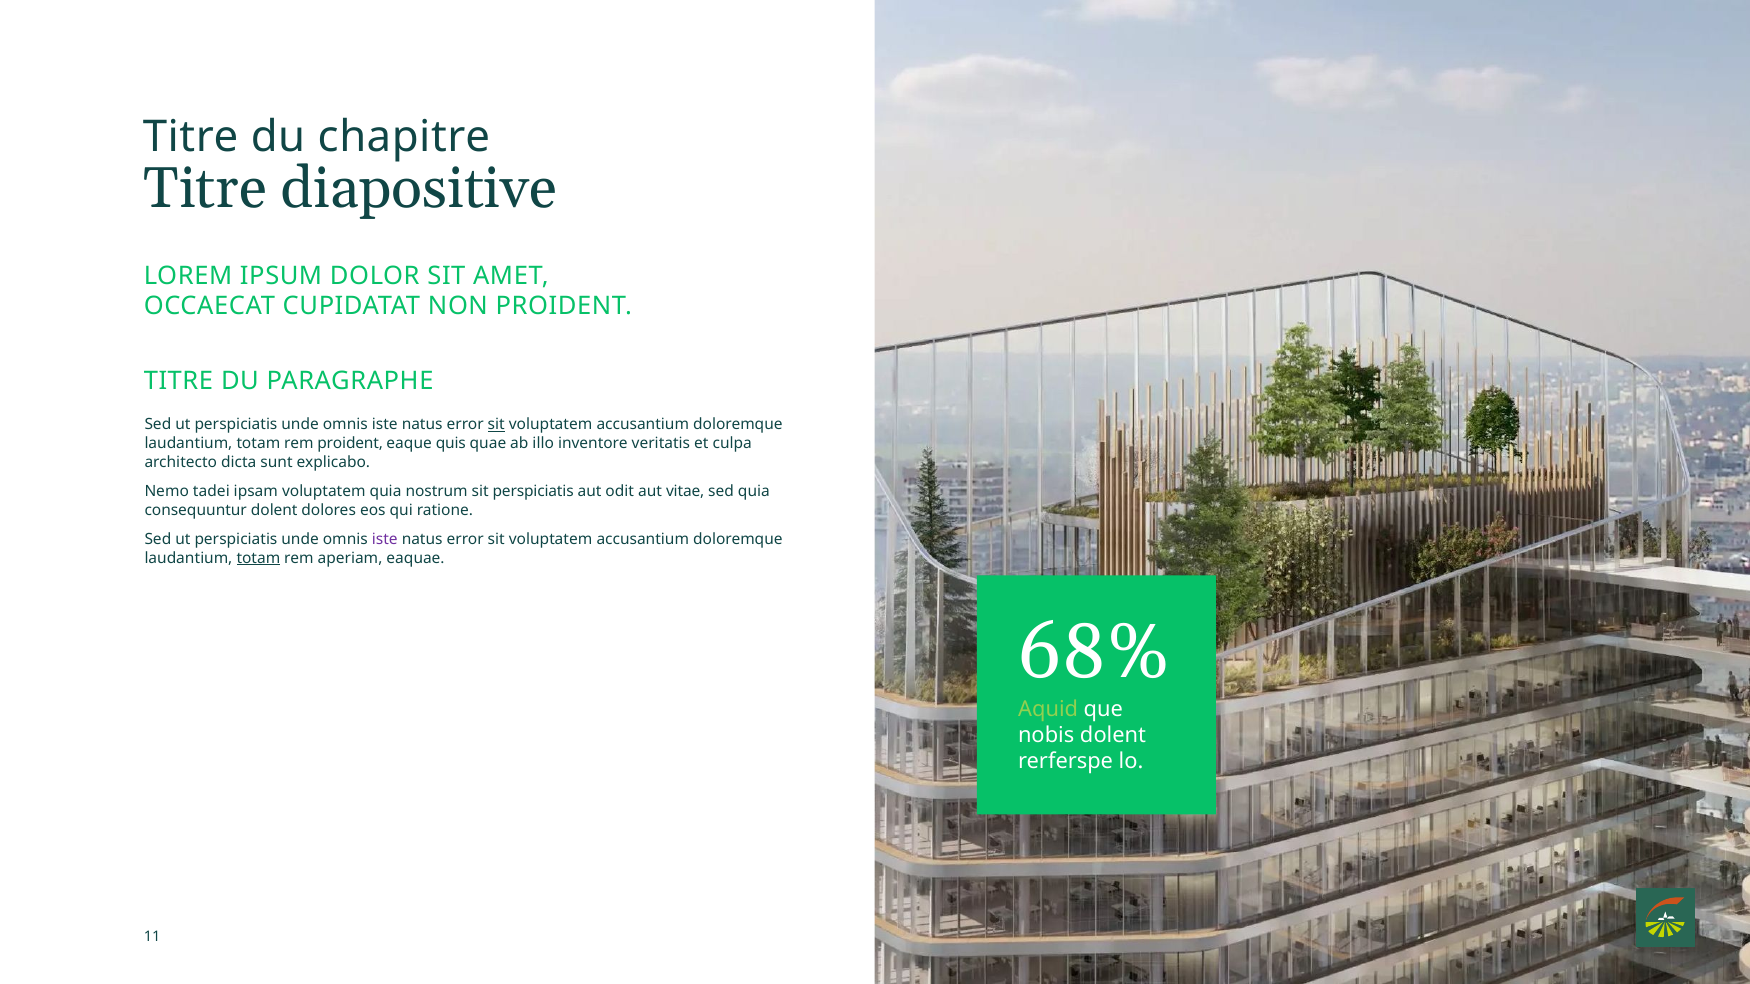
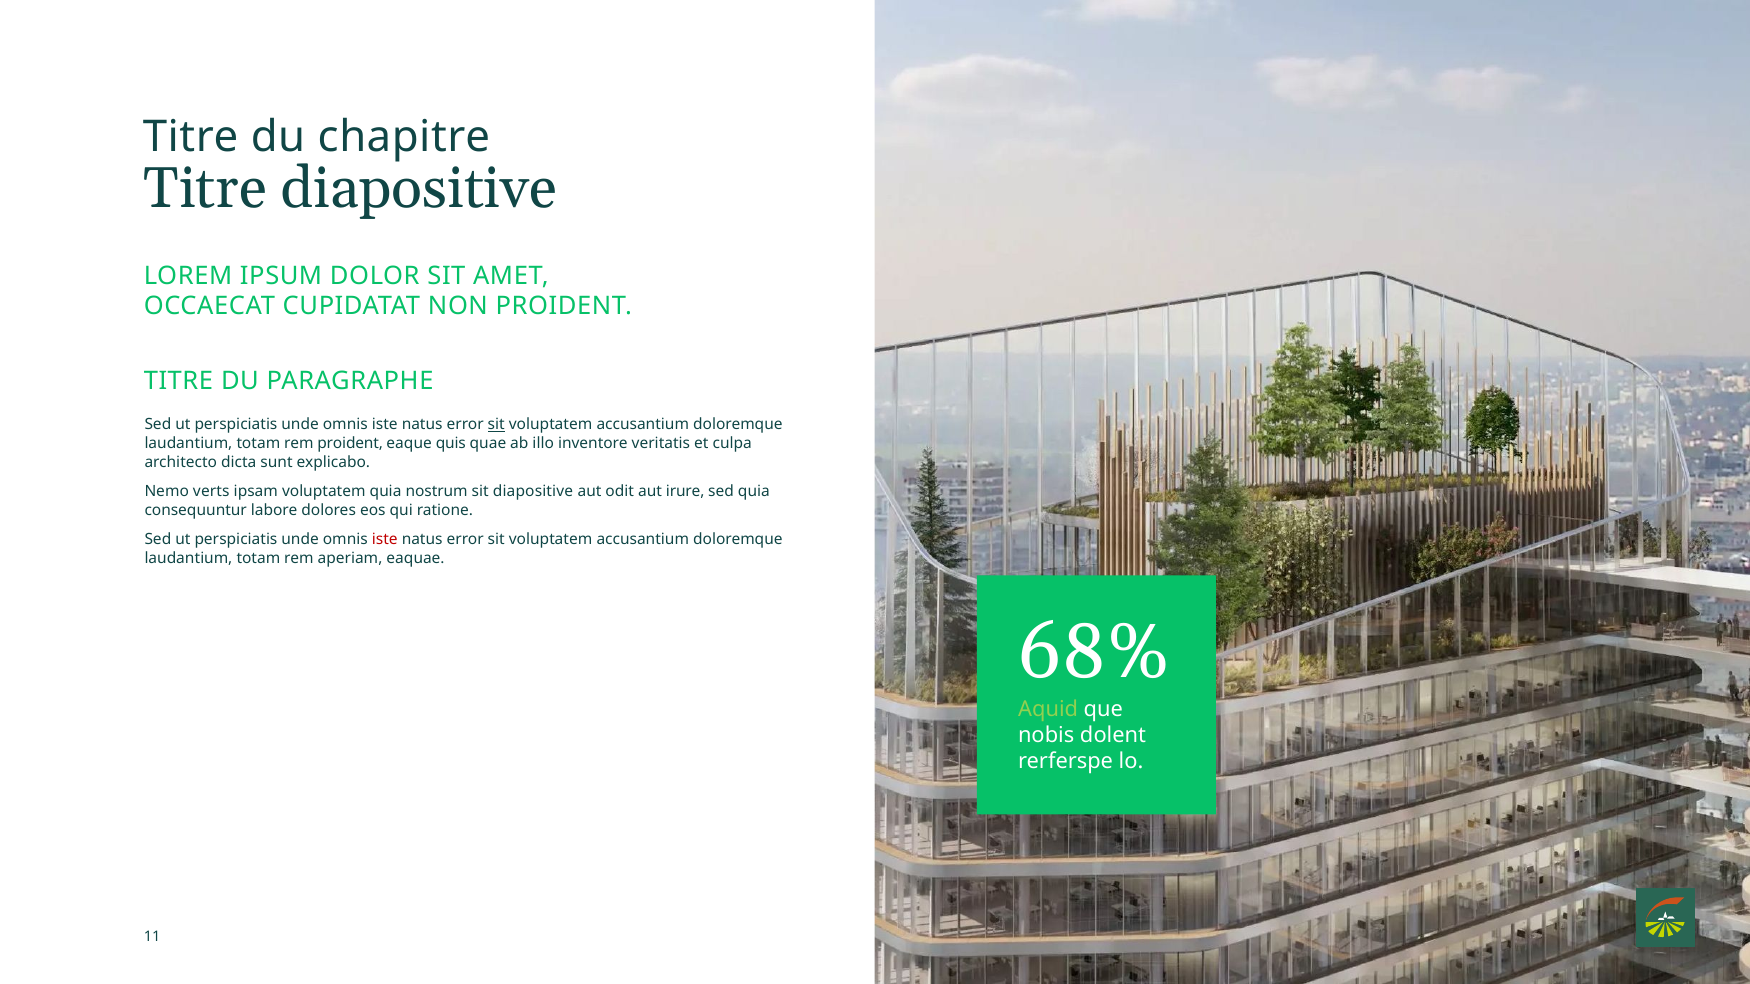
tadei: tadei -> verts
sit perspiciatis: perspiciatis -> diapositive
vitae: vitae -> irure
consequuntur dolent: dolent -> labore
iste at (385, 540) colour: purple -> red
totam at (258, 558) underline: present -> none
